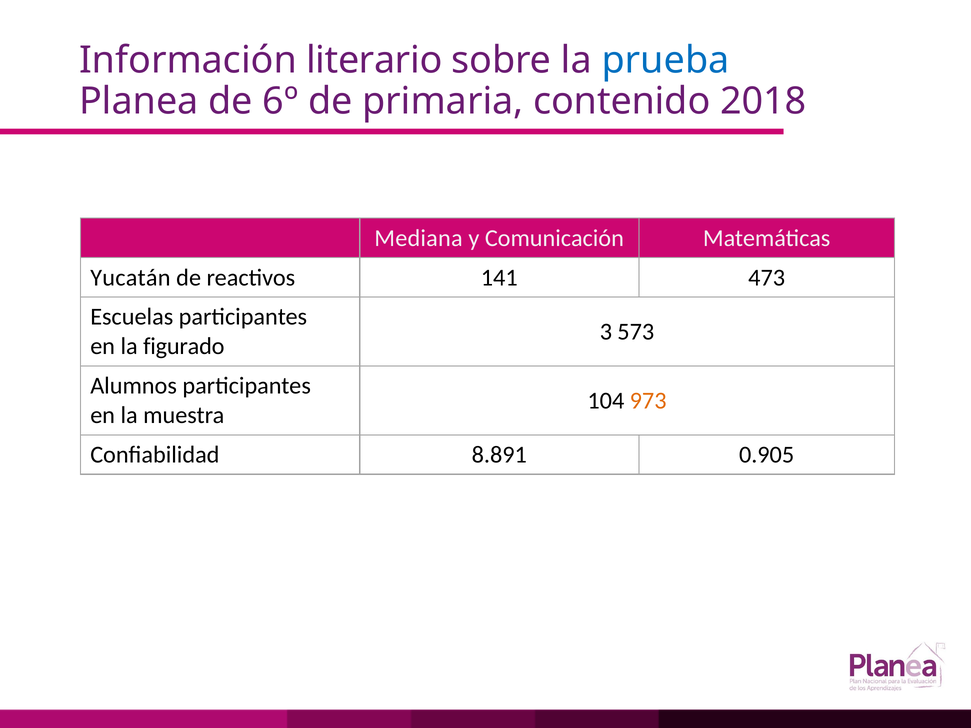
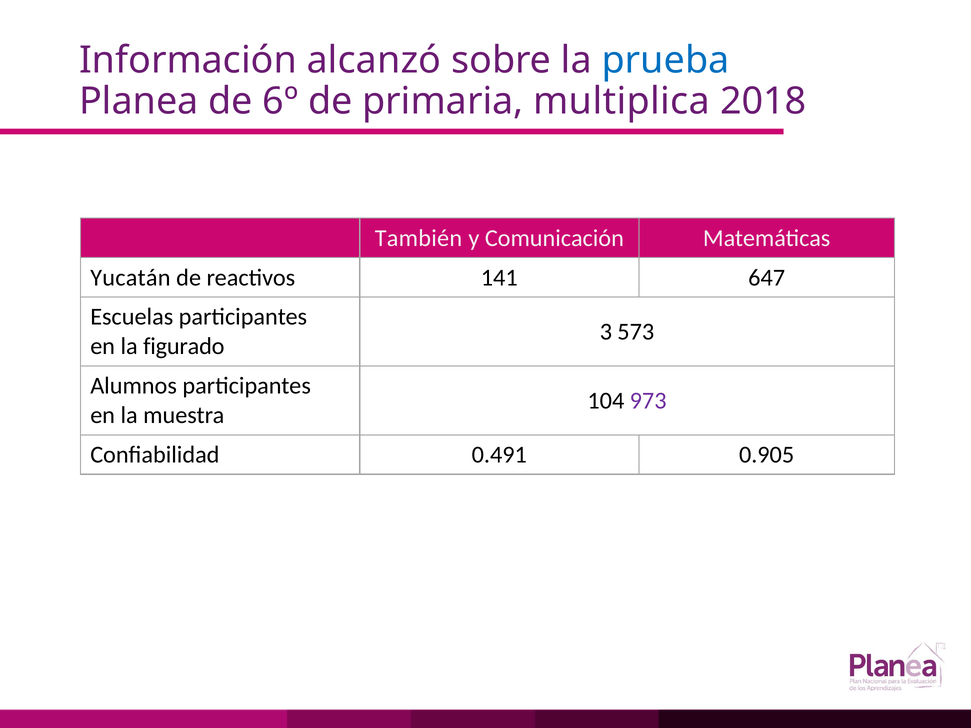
literario: literario -> alcanzó
contenido: contenido -> multiplica
Mediana: Mediana -> También
473: 473 -> 647
973 colour: orange -> purple
8.891: 8.891 -> 0.491
